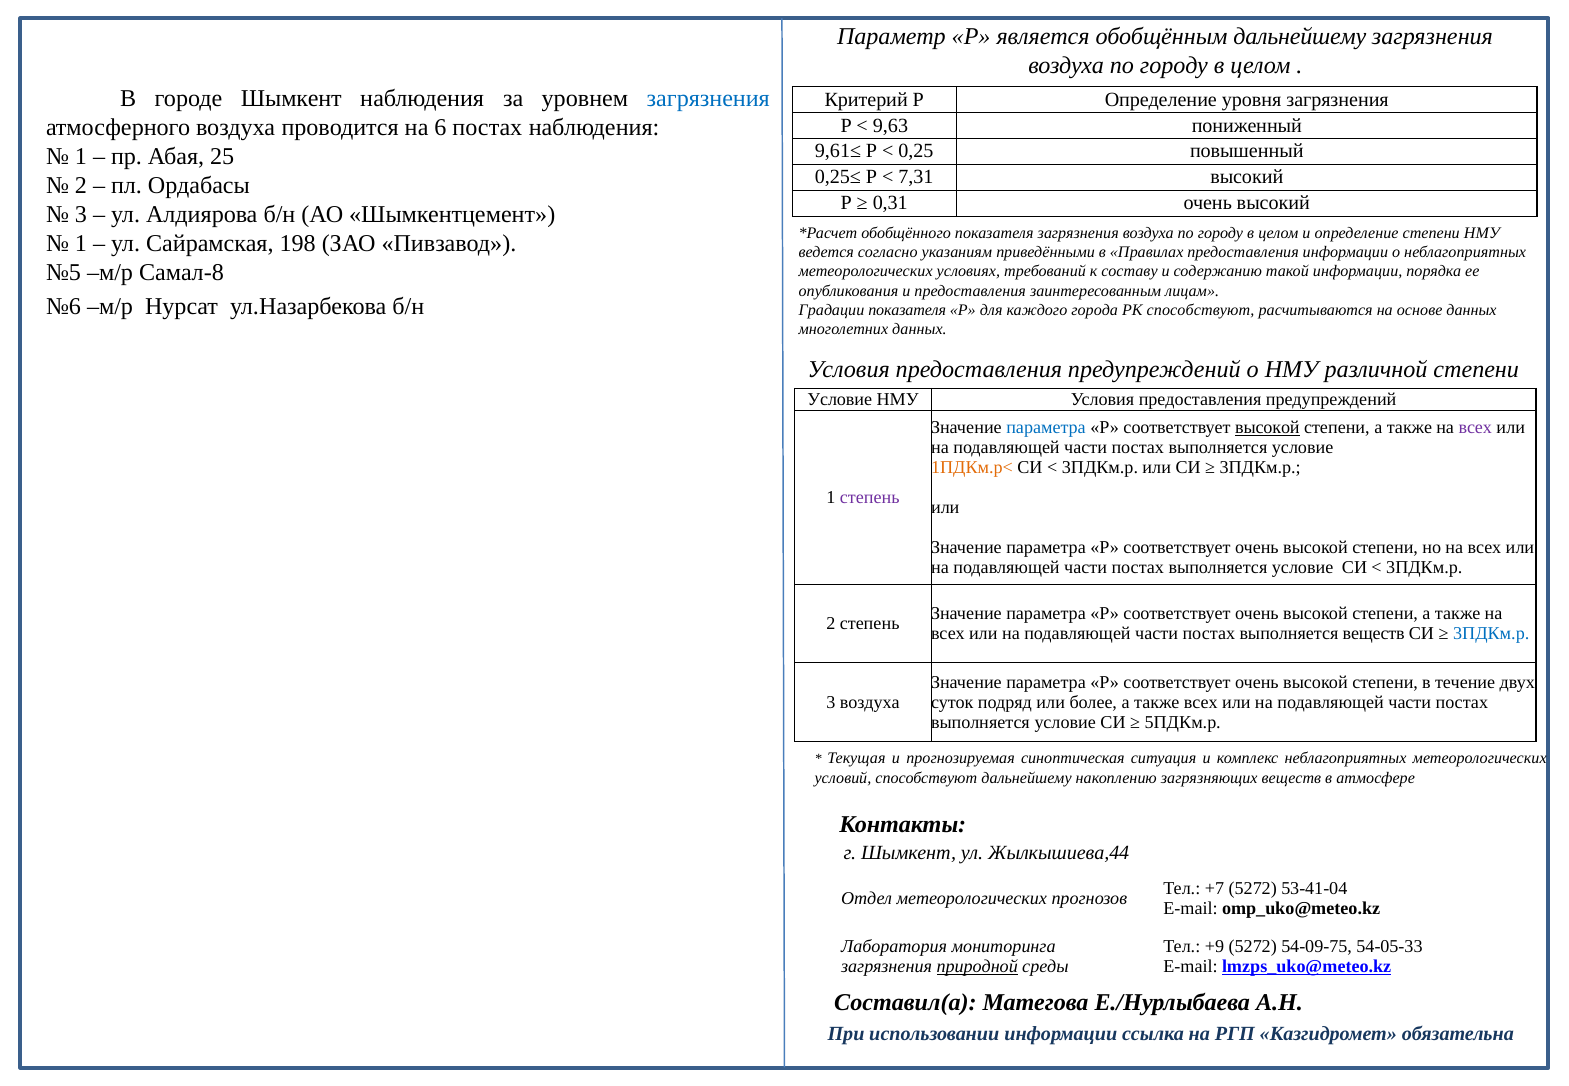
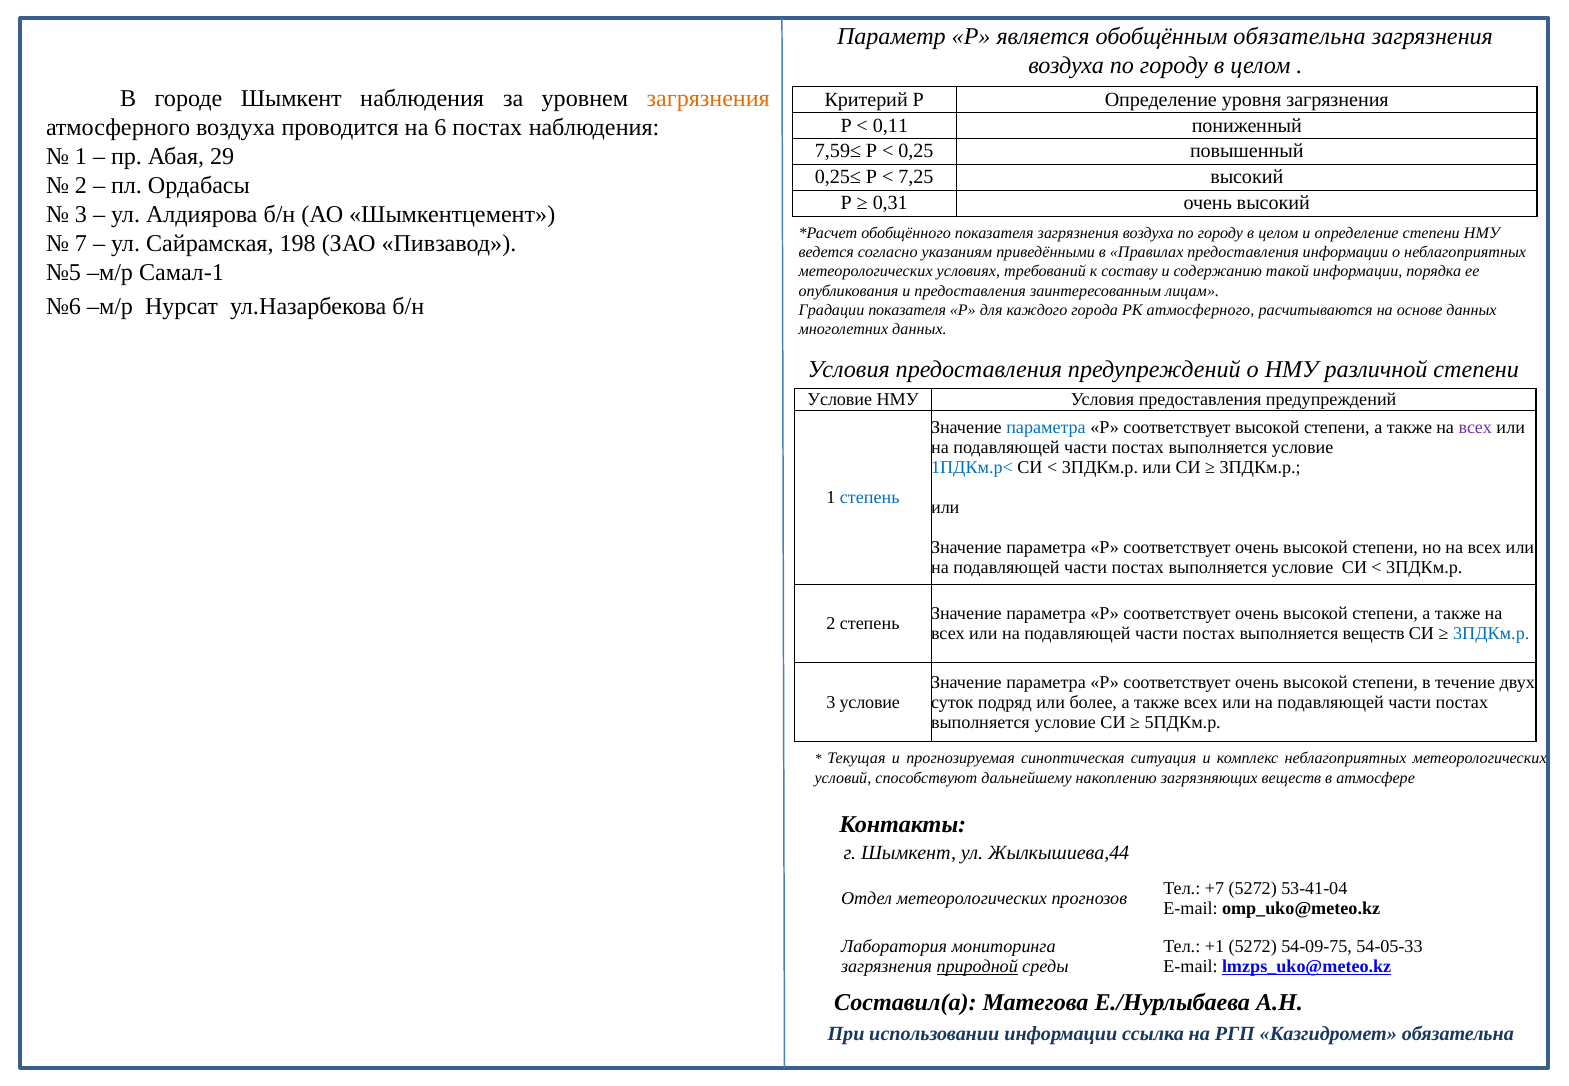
обобщённым дальнейшему: дальнейшему -> обязательна
загрязнения at (708, 99) colour: blue -> orange
9,63: 9,63 -> 0,11
9,61≤: 9,61≤ -> 7,59≤
25: 25 -> 29
7,31: 7,31 -> 7,25
1 at (81, 244): 1 -> 7
Самал-8: Самал-8 -> Самал-1
РК способствуют: способствуют -> атмосферного
высокой at (1267, 427) underline: present -> none
1ПДКм.р< colour: orange -> blue
степень at (870, 498) colour: purple -> blue
3 воздуха: воздуха -> условие
+9: +9 -> +1
